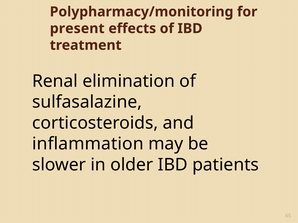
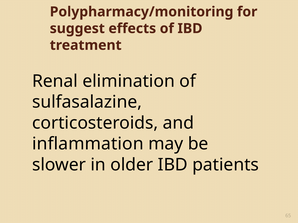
present: present -> suggest
